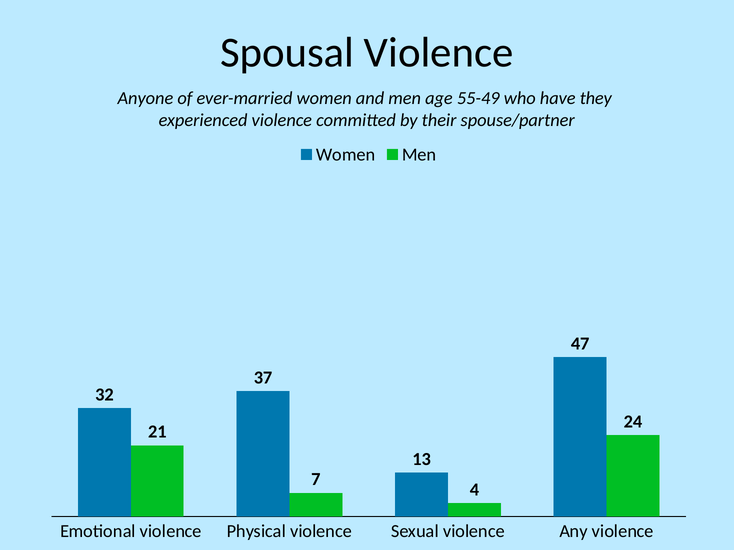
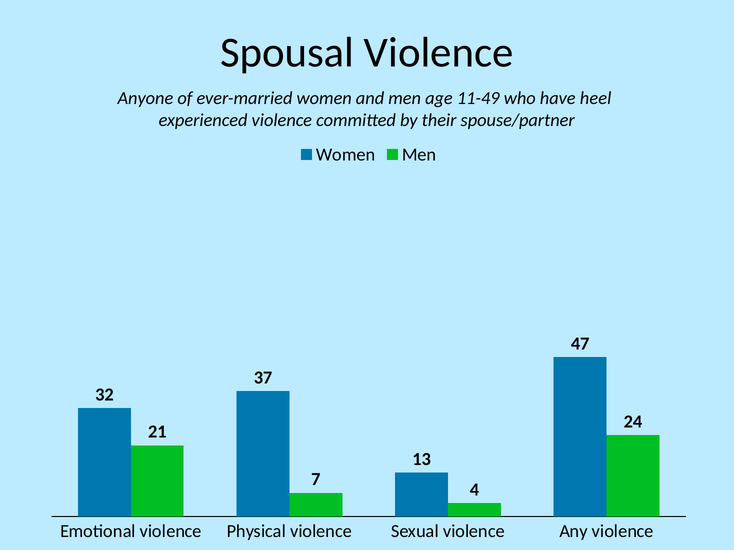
55-49: 55-49 -> 11-49
they: they -> heel
